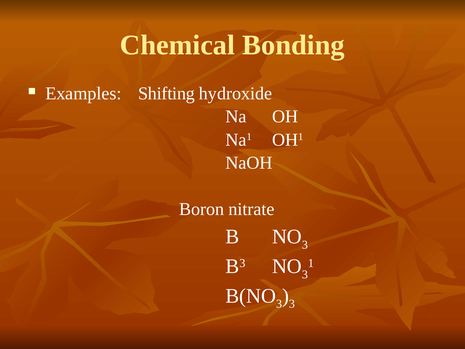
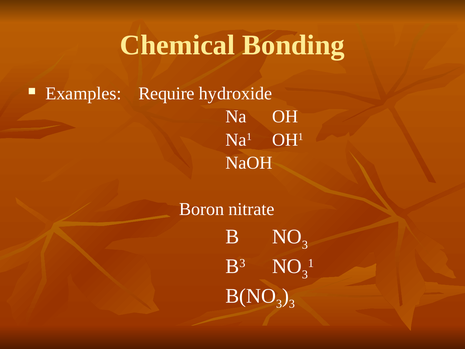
Shifting: Shifting -> Require
